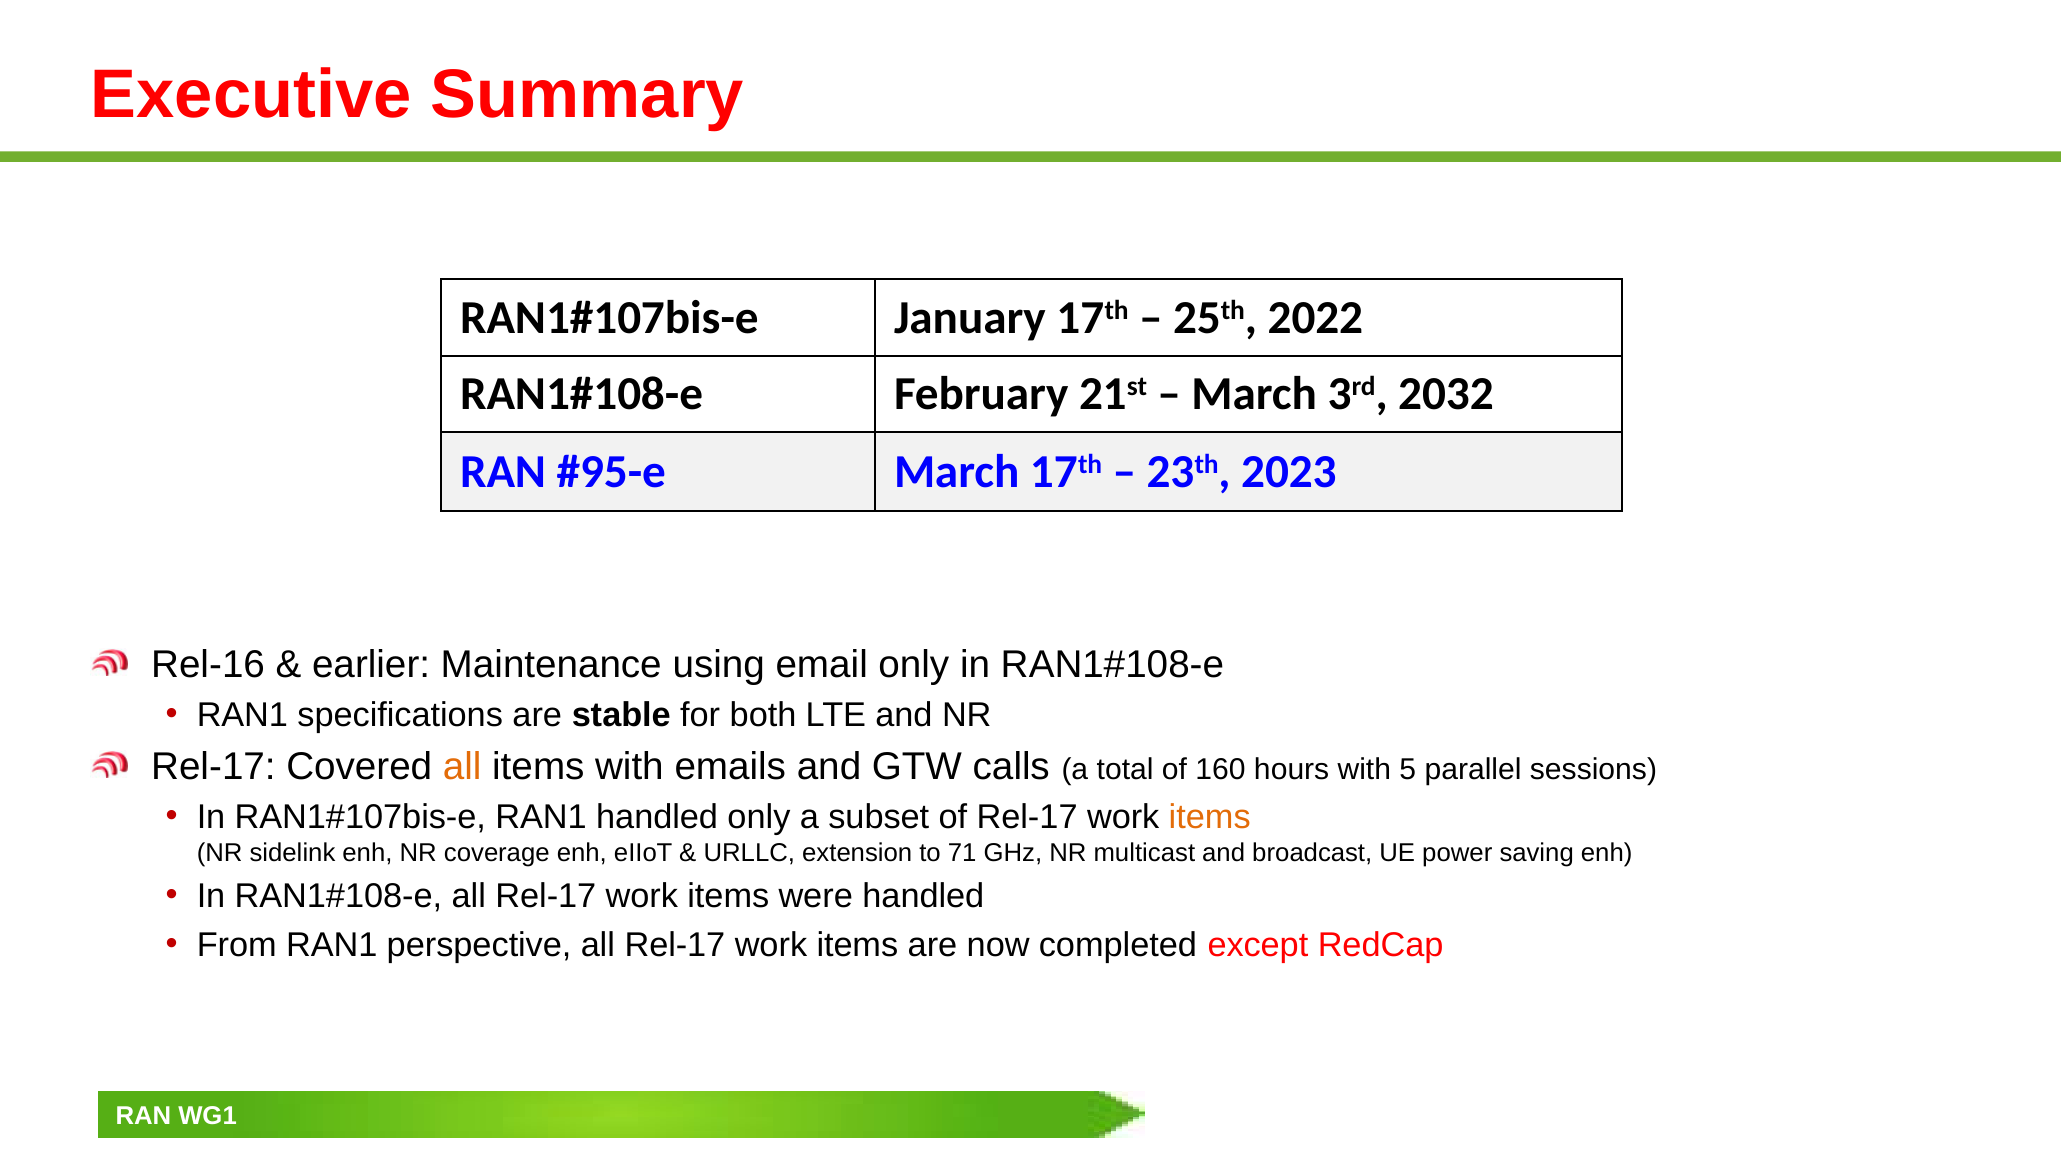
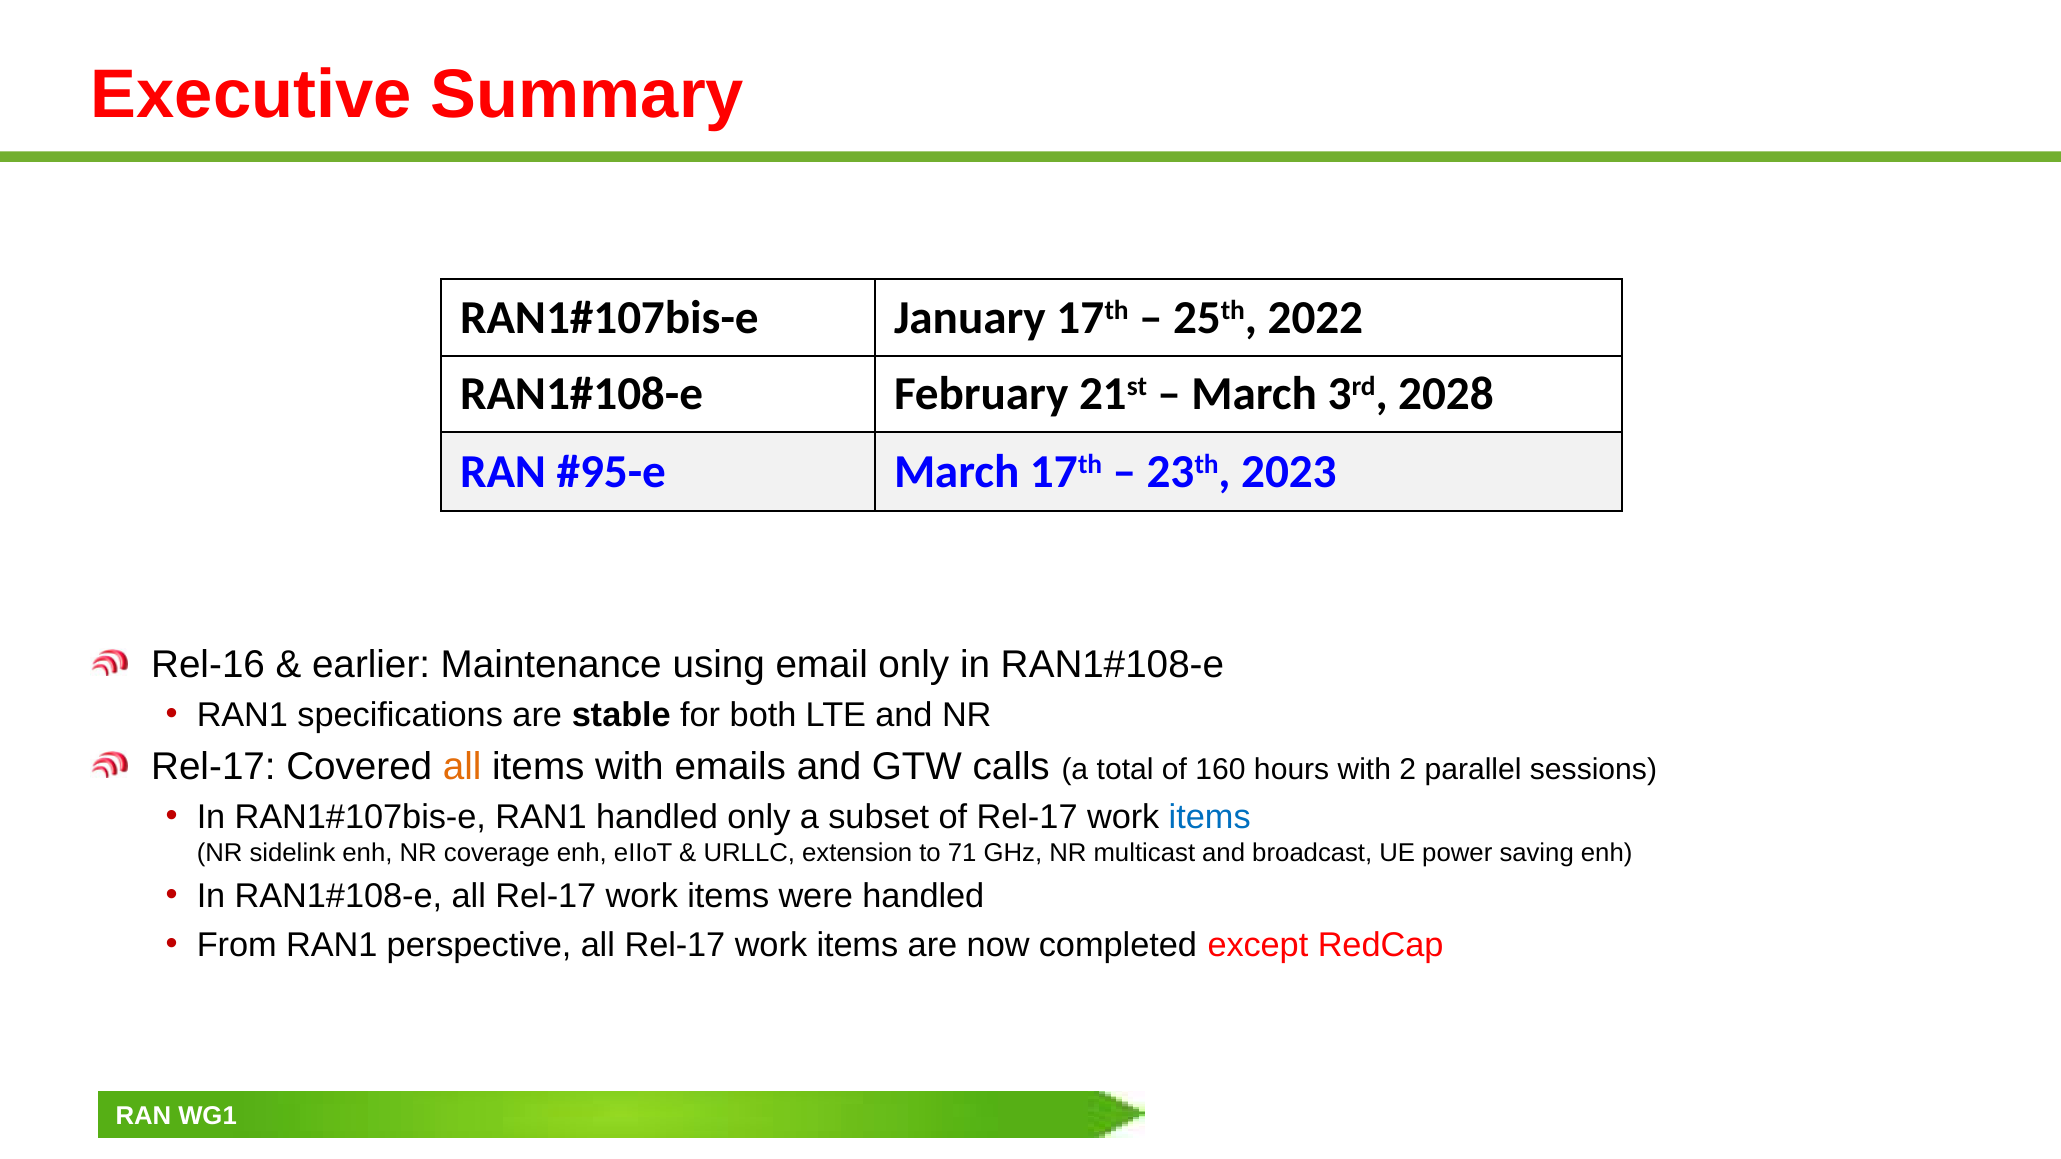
2032: 2032 -> 2028
5: 5 -> 2
items at (1210, 818) colour: orange -> blue
